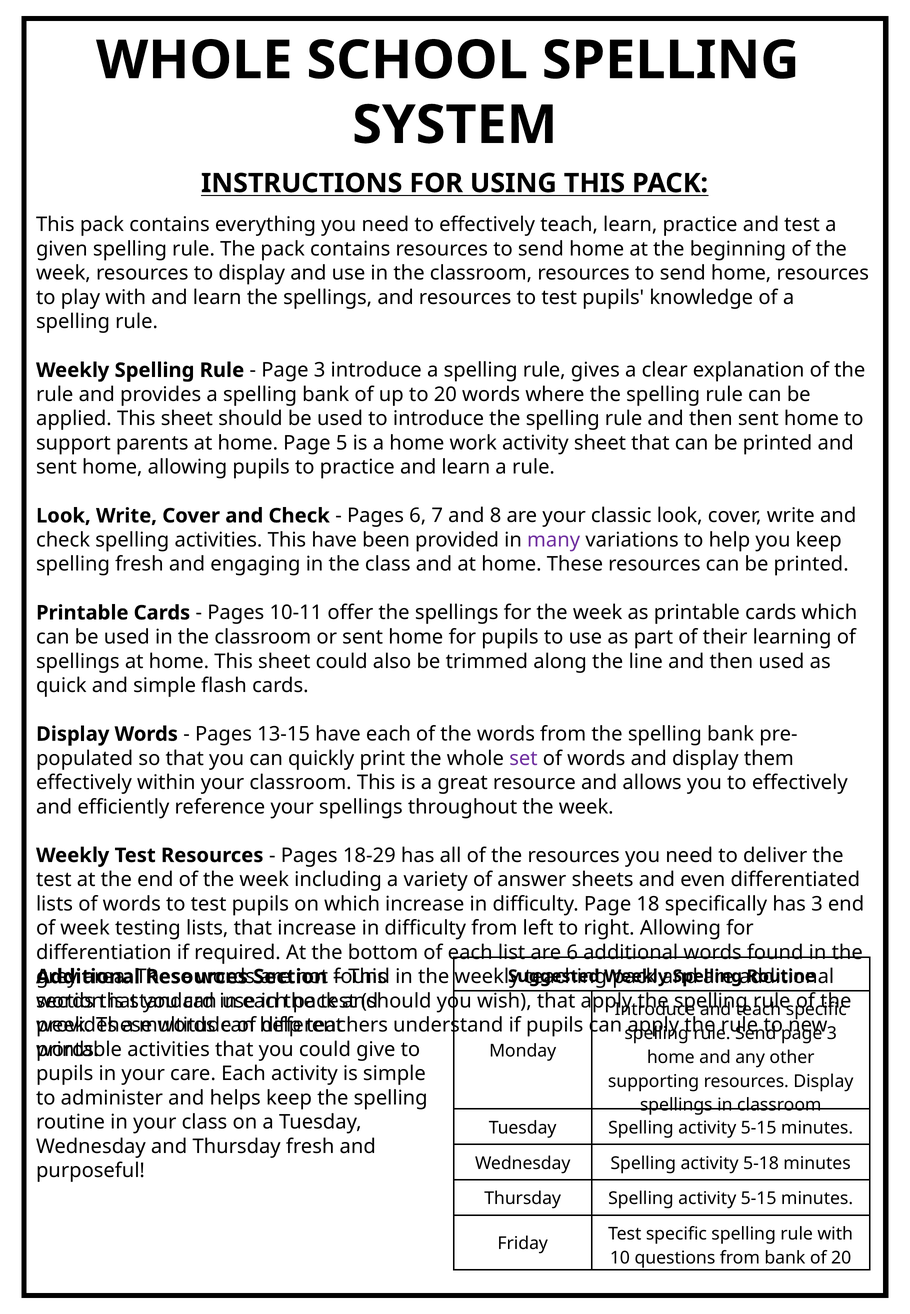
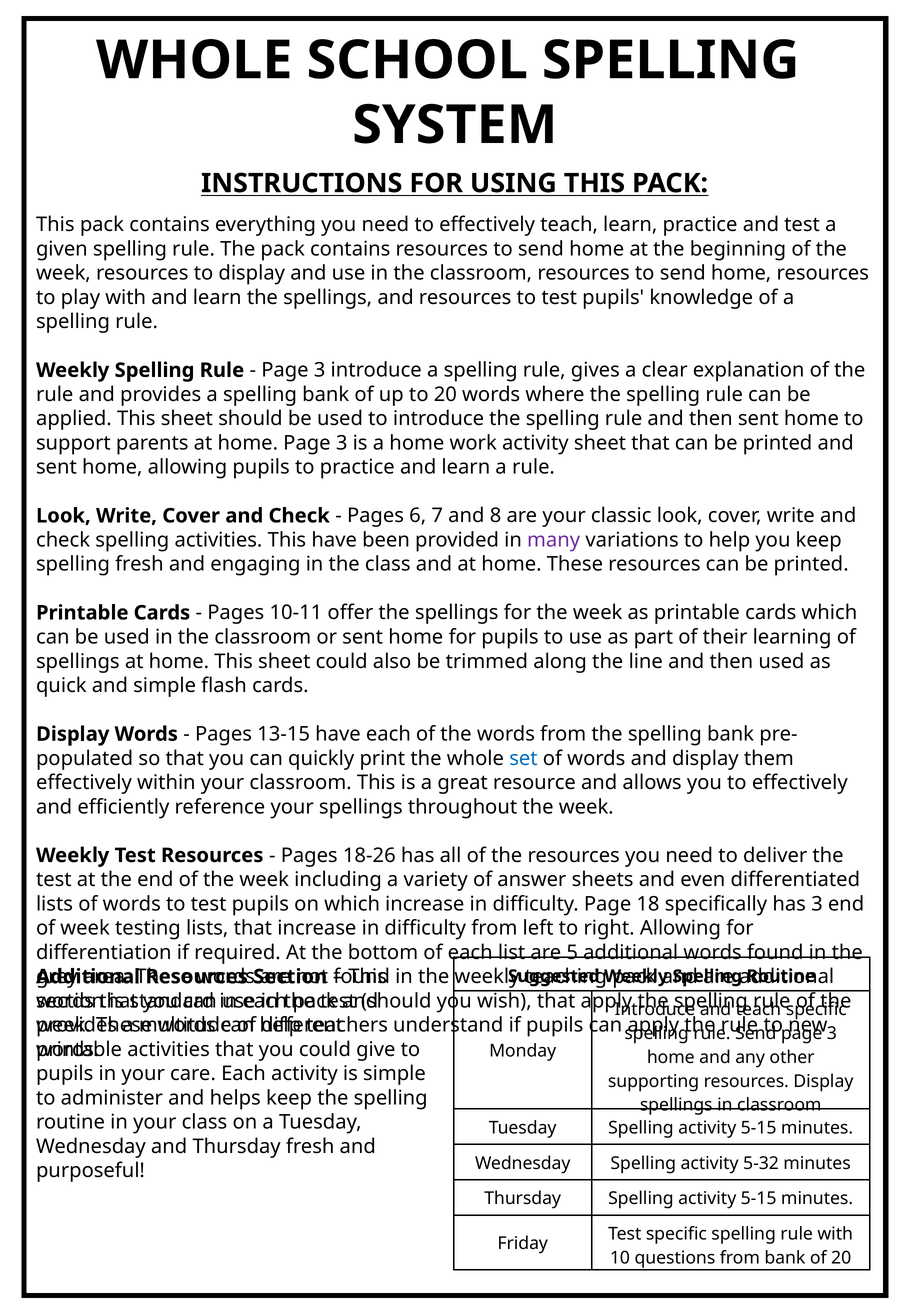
home Page 5: 5 -> 3
set colour: purple -> blue
18-29: 18-29 -> 18-26
are 6: 6 -> 5
5-18: 5-18 -> 5-32
